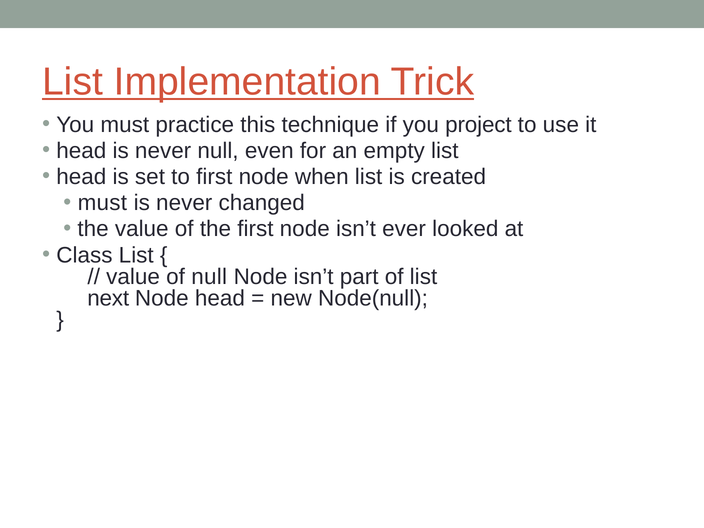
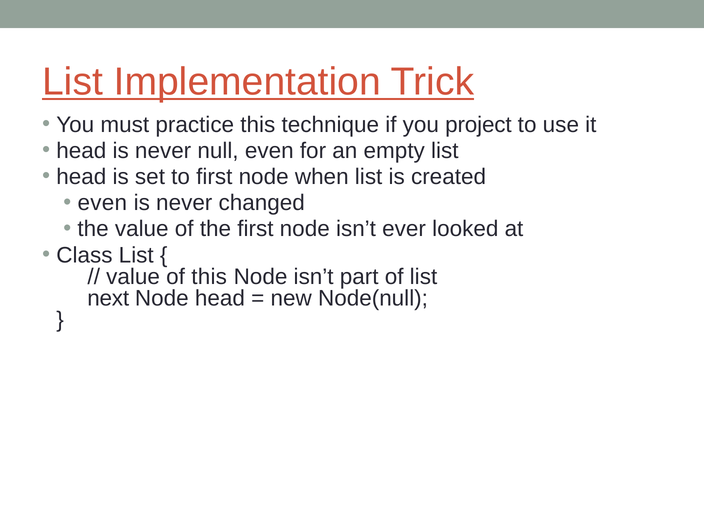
must at (102, 203): must -> even
of null: null -> this
